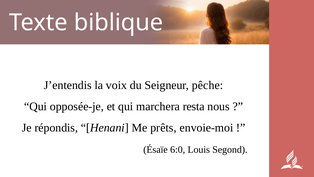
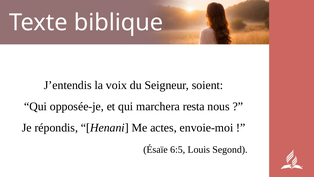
pêche: pêche -> soient
prêts: prêts -> actes
6:0: 6:0 -> 6:5
